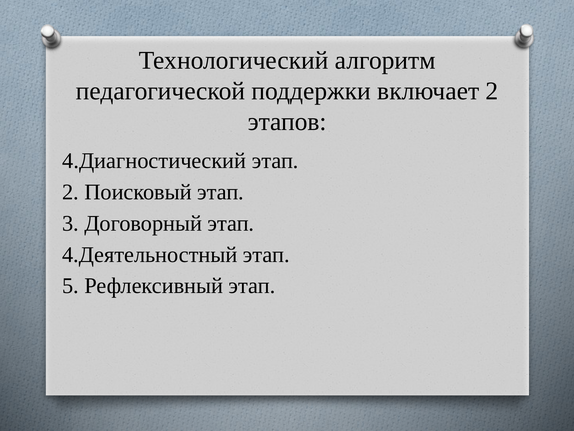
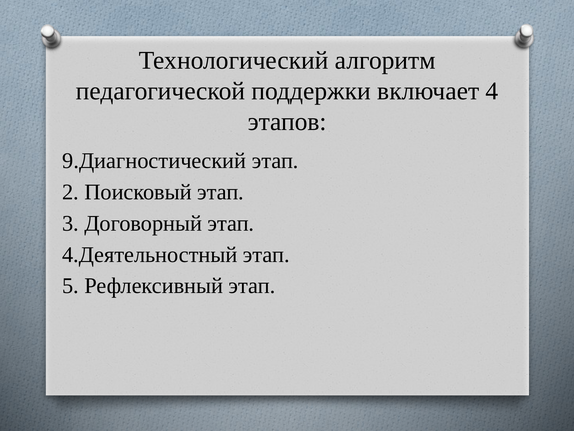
включает 2: 2 -> 4
4.Диагностический: 4.Диагностический -> 9.Диагностический
